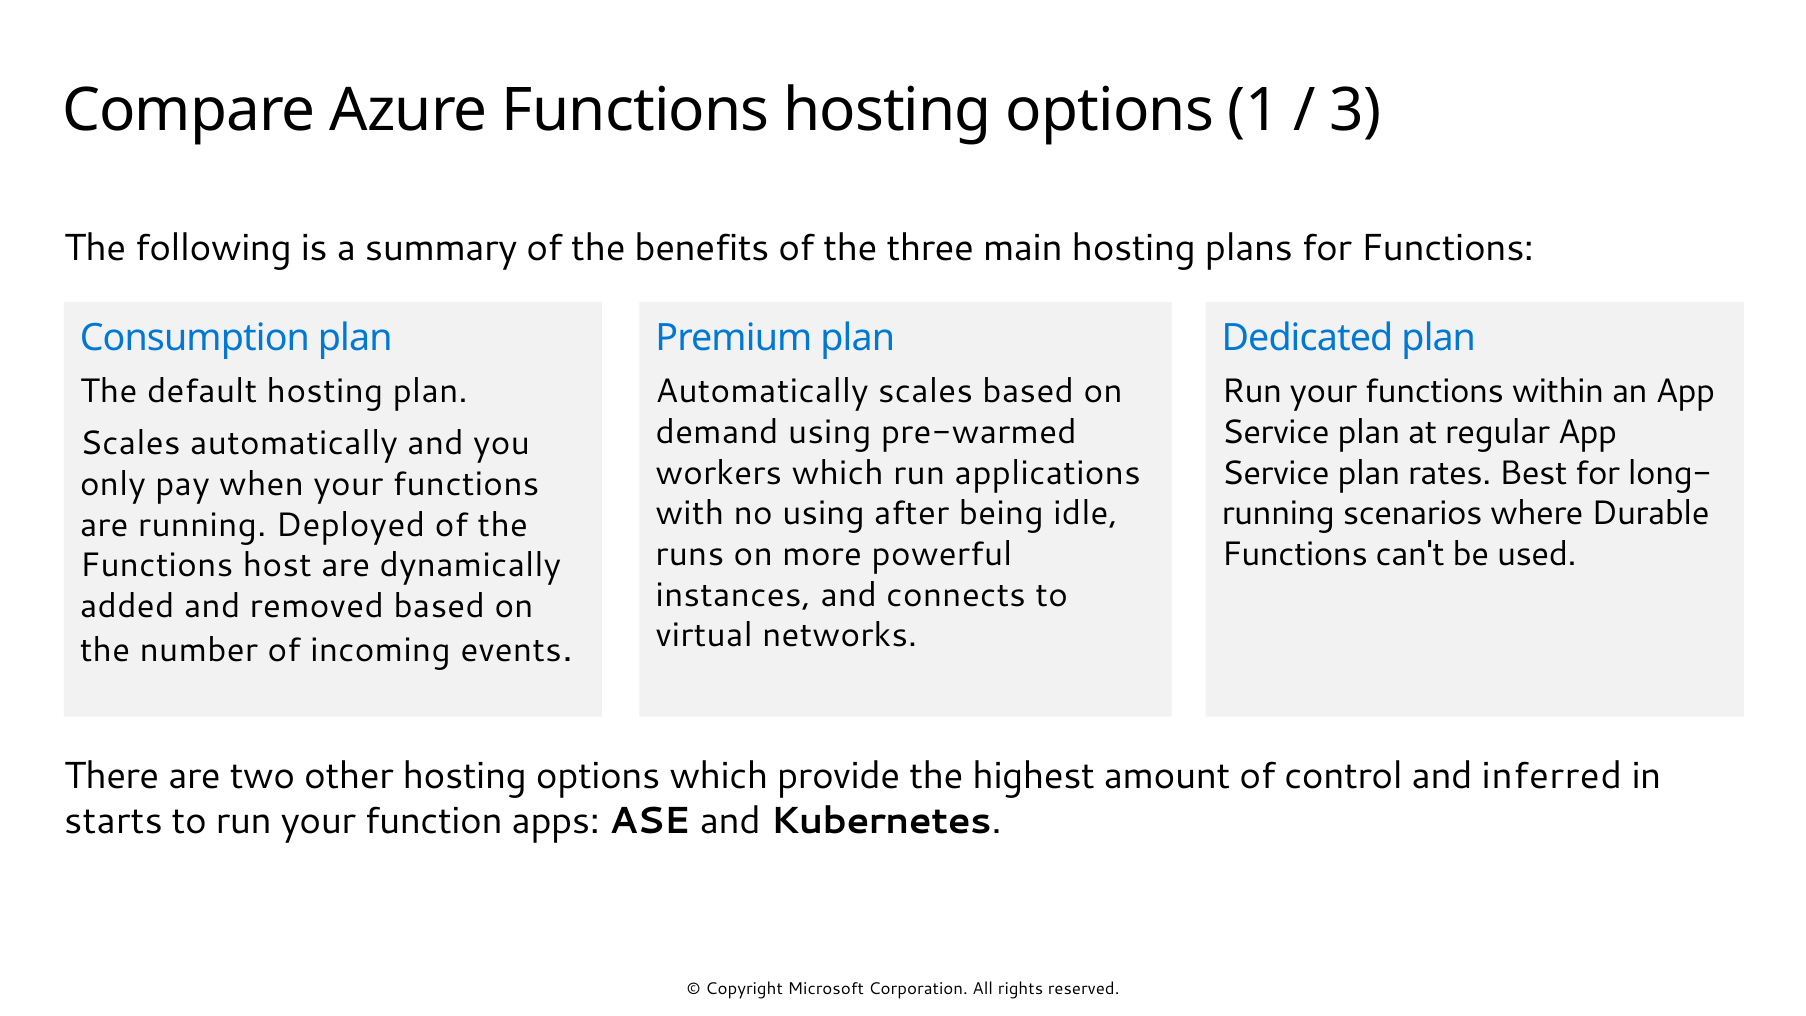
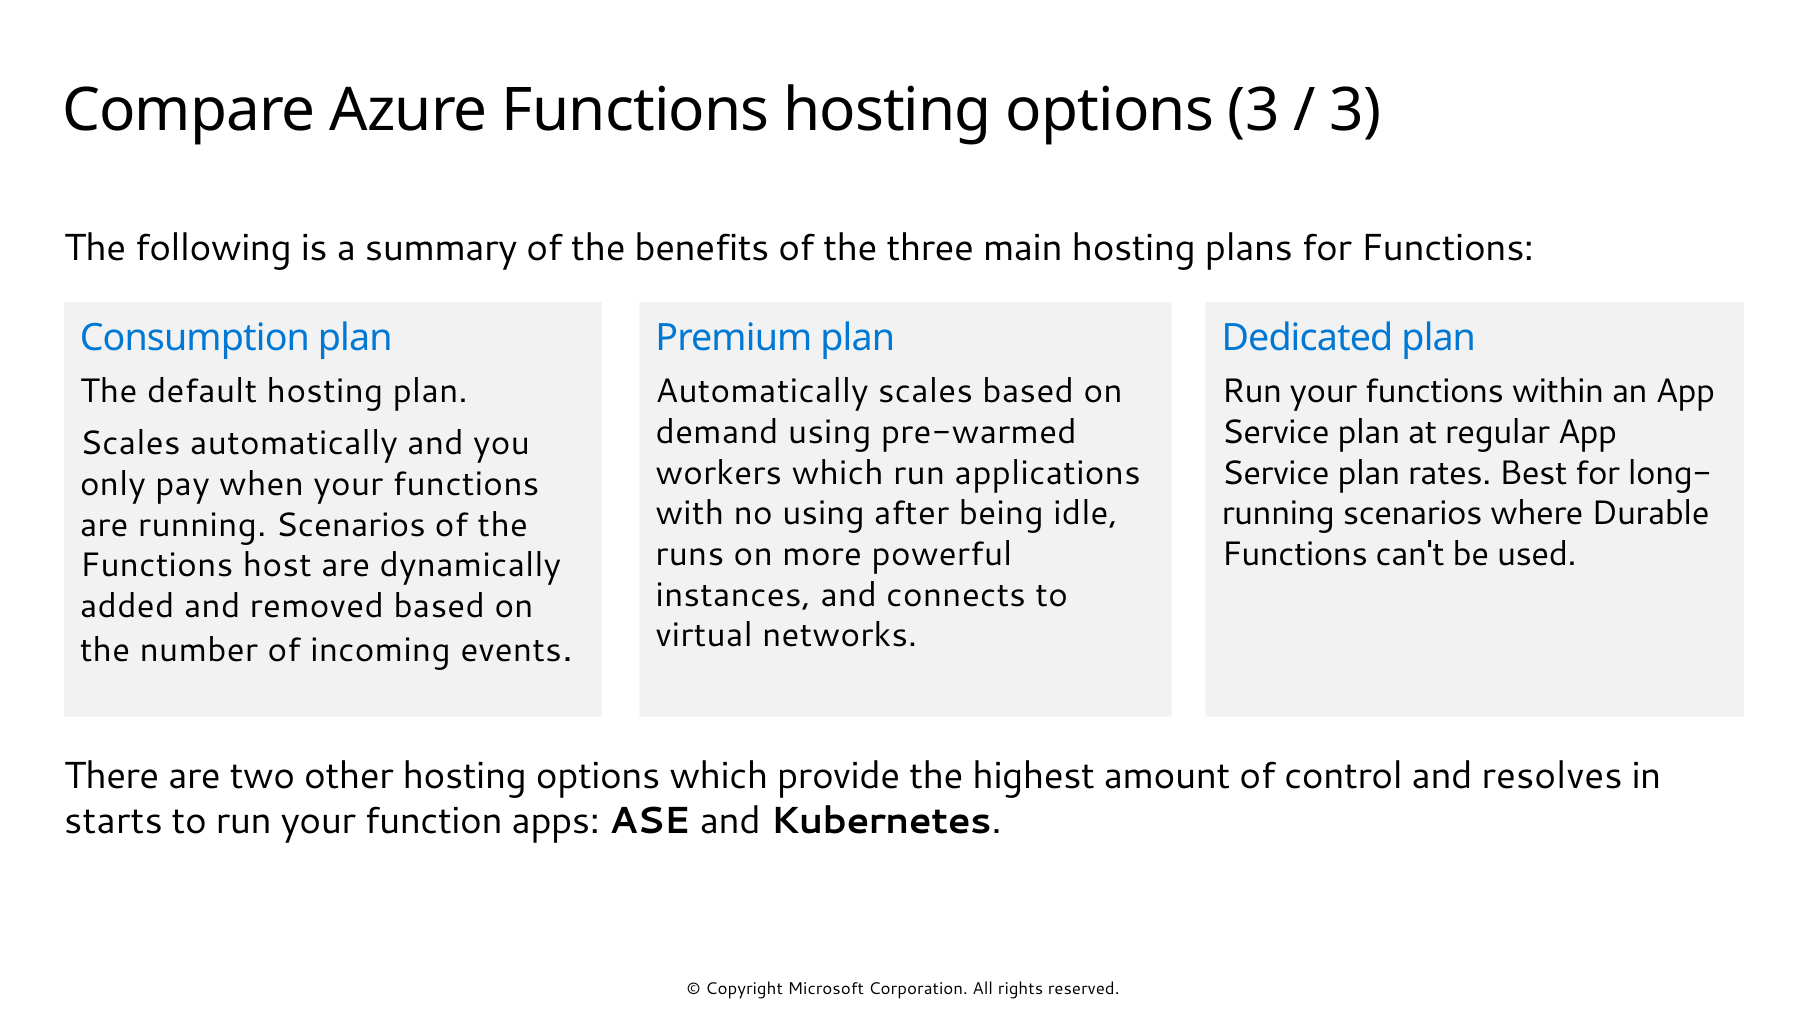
options 1: 1 -> 3
are running Deployed: Deployed -> Scenarios
inferred: inferred -> resolves
